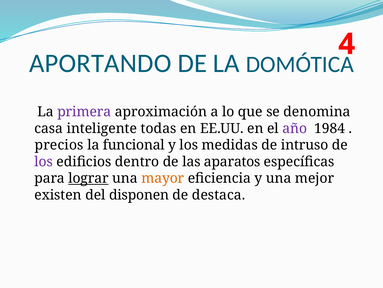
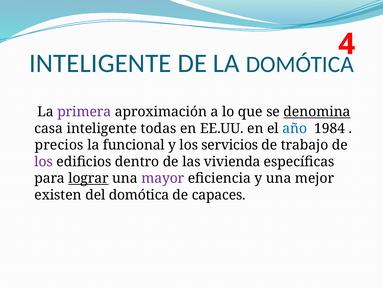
APORTANDO at (100, 63): APORTANDO -> INTELIGENTE
denomina underline: none -> present
año colour: purple -> blue
medidas: medidas -> servicios
intruso: intruso -> trabajo
aparatos: aparatos -> vivienda
mayor colour: orange -> purple
del disponen: disponen -> domótica
destaca: destaca -> capaces
